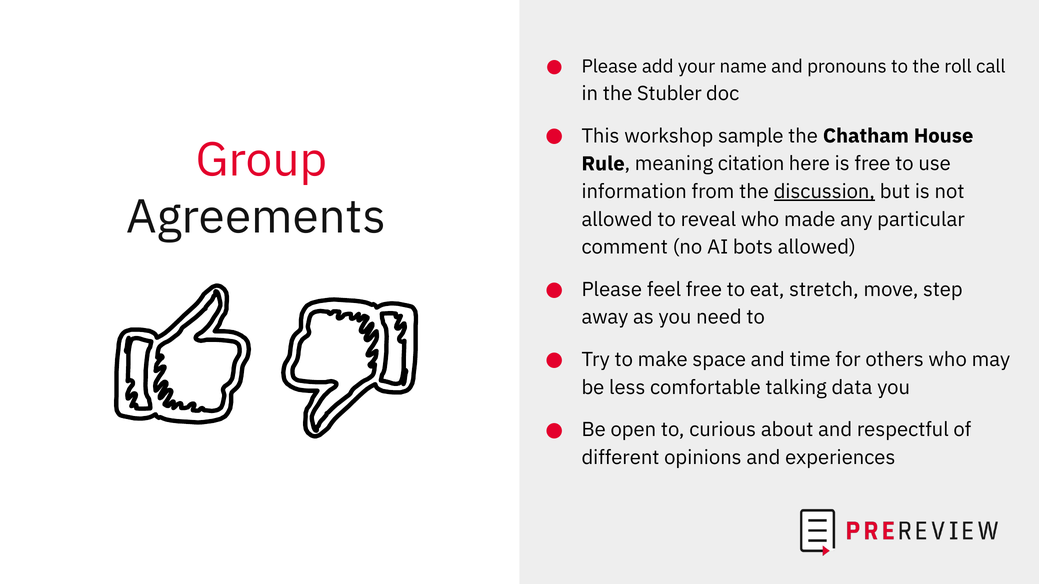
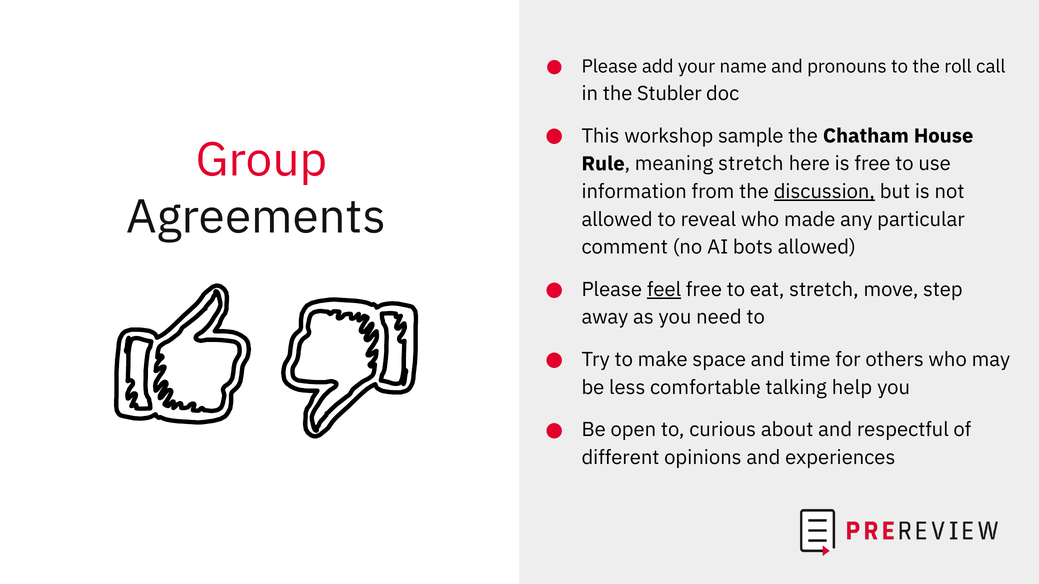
meaning citation: citation -> stretch
feel underline: none -> present
data: data -> help
